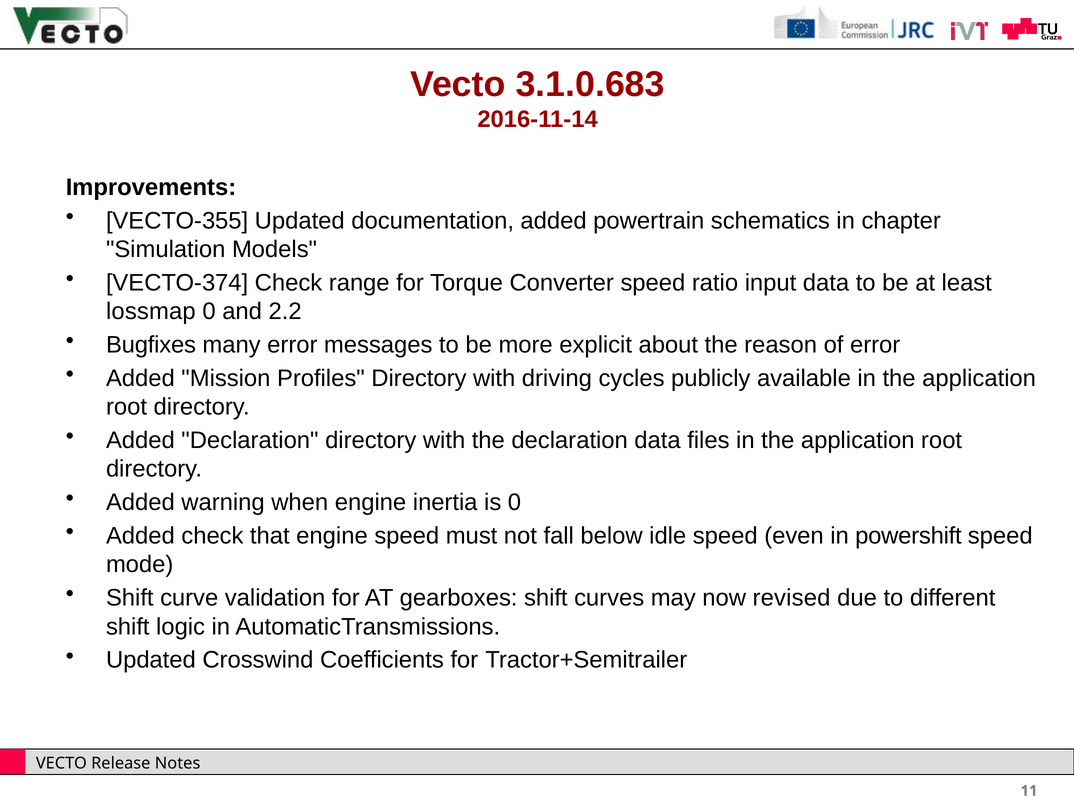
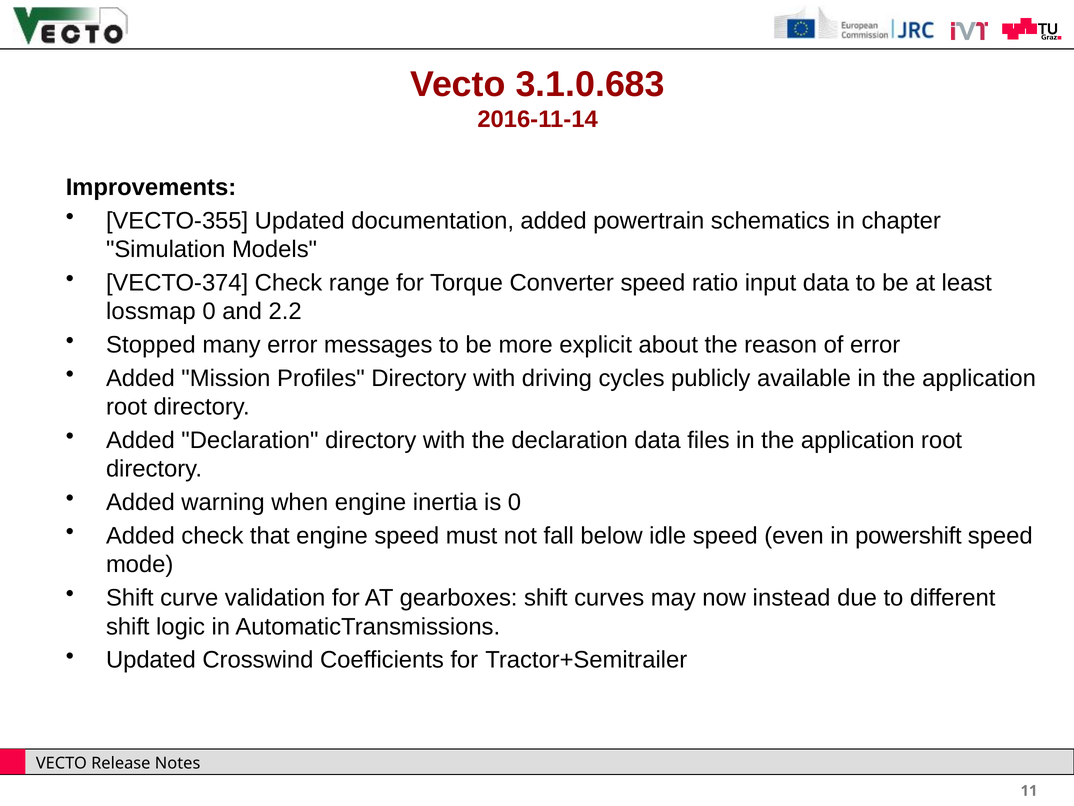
Bugfixes: Bugfixes -> Stopped
revised: revised -> instead
